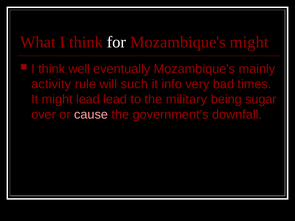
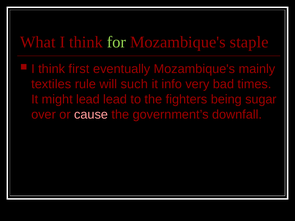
for colour: white -> light green
Mozambique's might: might -> staple
well: well -> first
activity: activity -> textiles
military: military -> fighters
